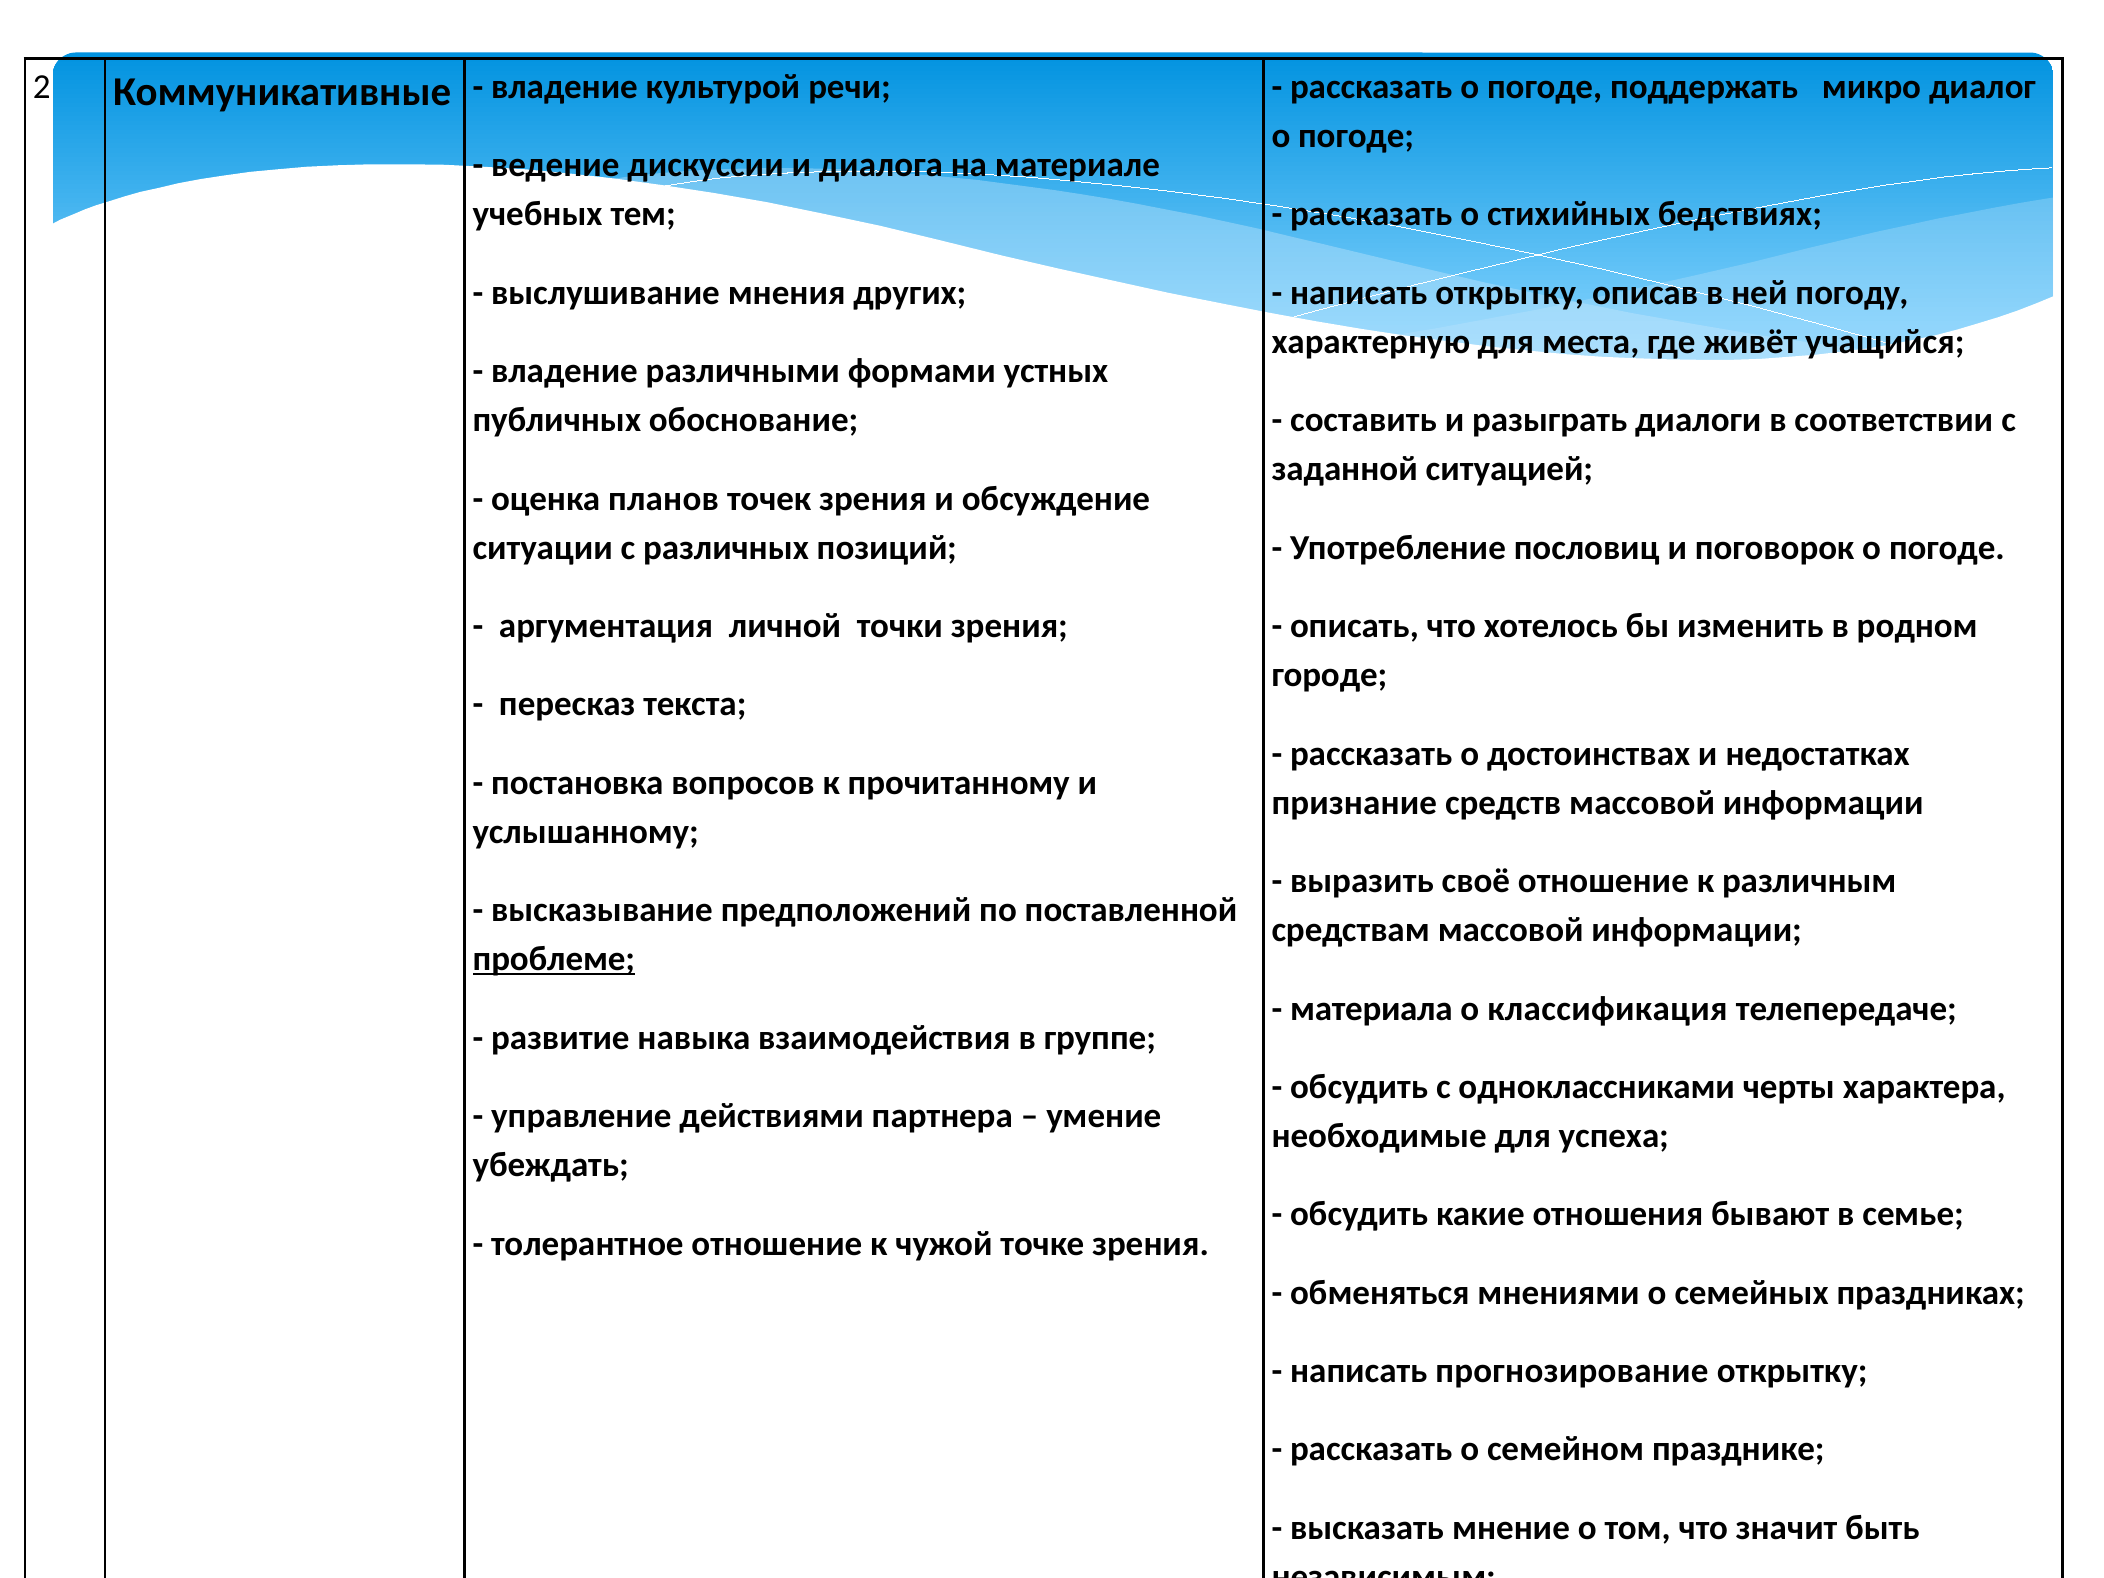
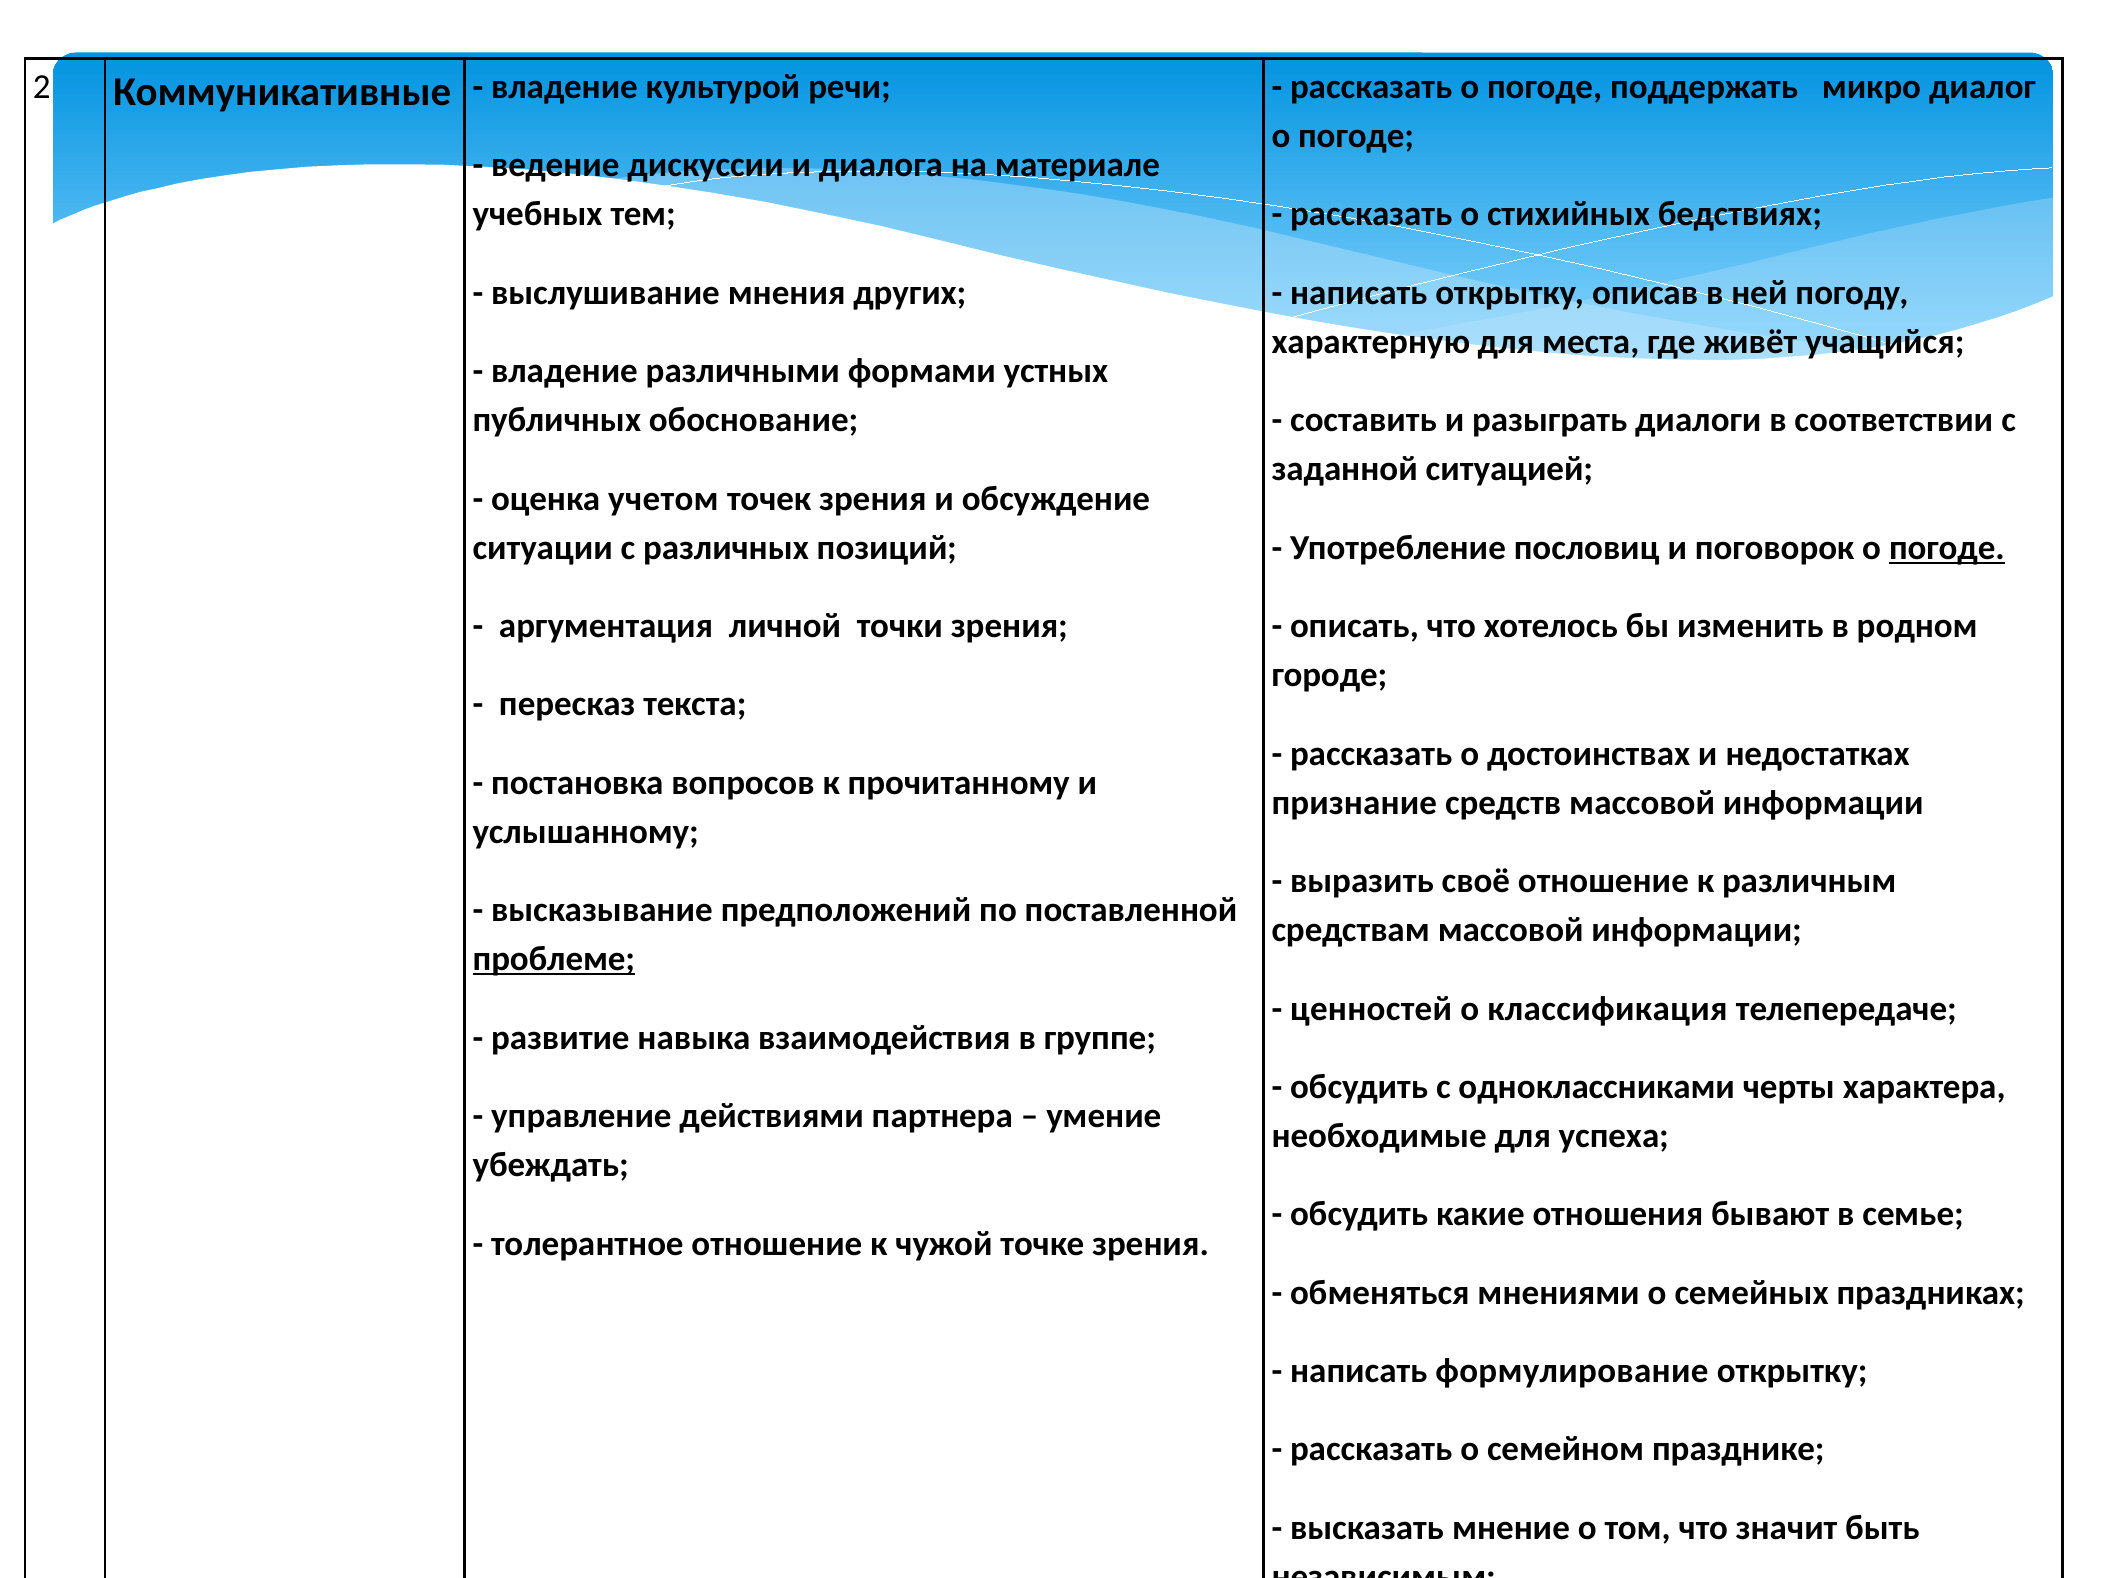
планов: планов -> учетом
погоде at (1947, 548) underline: none -> present
материала: материала -> ценностей
прогнозирование: прогнозирование -> формулирование
